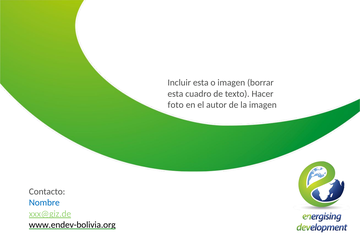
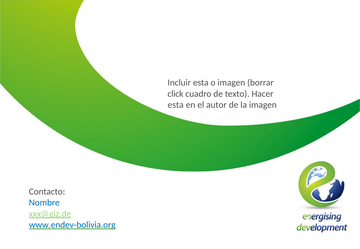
esta at (175, 94): esta -> click
foto at (176, 105): foto -> esta
www.endev-bolivia.org colour: black -> blue
